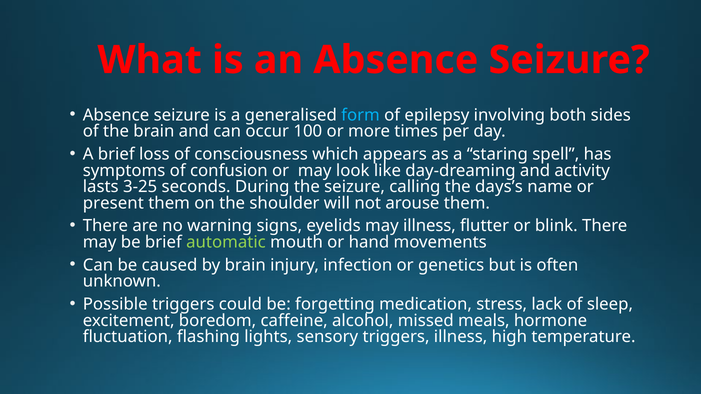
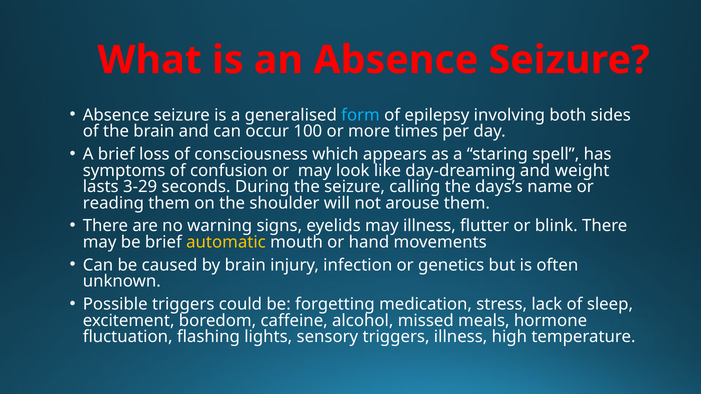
activity: activity -> weight
3-25: 3-25 -> 3-29
present: present -> reading
automatic colour: light green -> yellow
